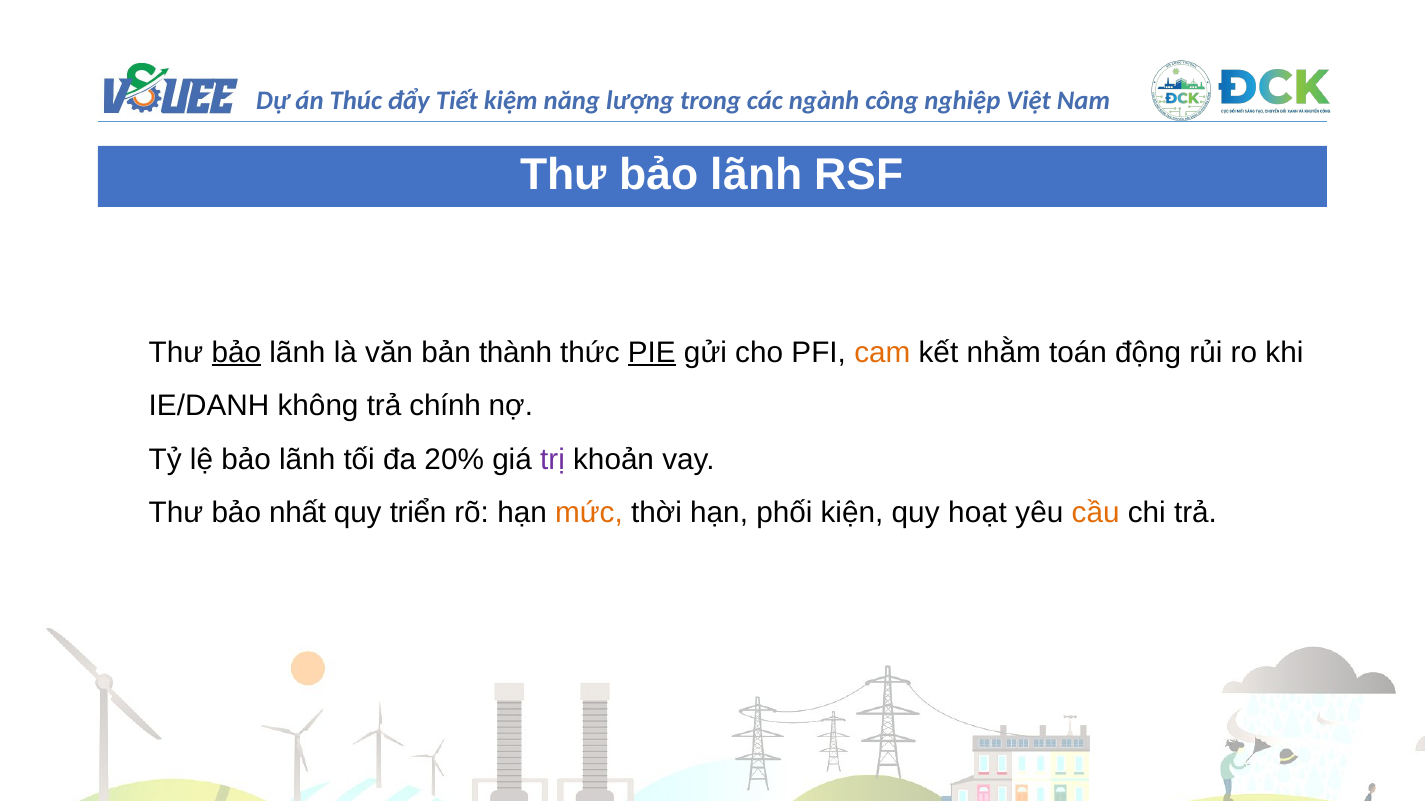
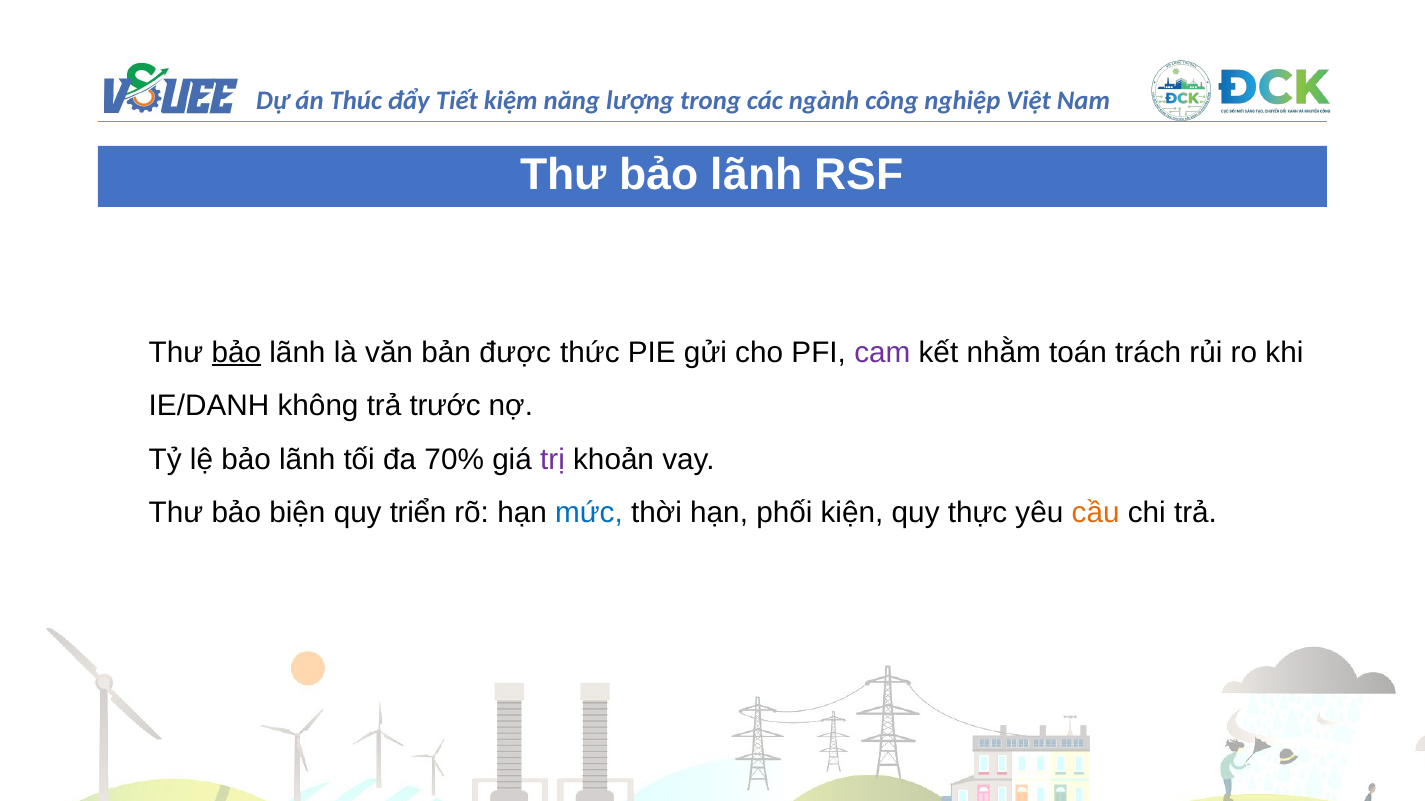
thành: thành -> được
PIE underline: present -> none
cam colour: orange -> purple
động: động -> trách
chính: chính -> trước
20%: 20% -> 70%
nhất: nhất -> biện
mức colour: orange -> blue
hoạt: hoạt -> thực
